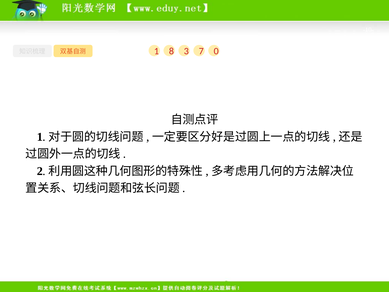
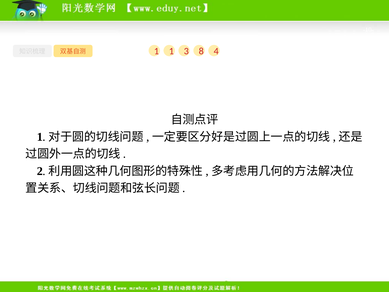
0: 0 -> 4
8 at (171, 51): 8 -> 1
7: 7 -> 8
